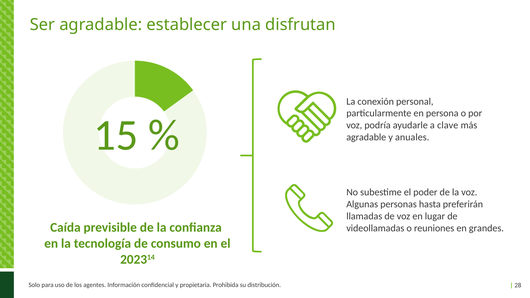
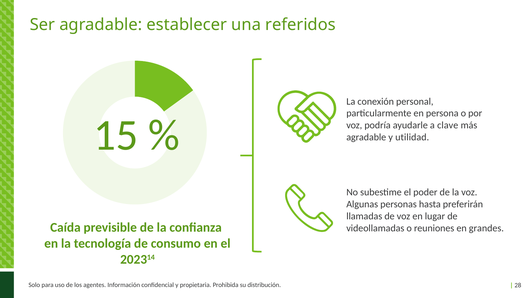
disfrutan: disfrutan -> referidos
anuales: anuales -> utilidad
